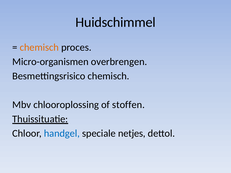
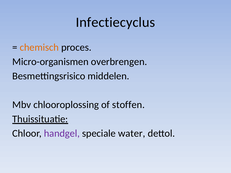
Huidschimmel: Huidschimmel -> Infectiecyclus
Besmettingsrisico chemisch: chemisch -> middelen
handgel colour: blue -> purple
netjes: netjes -> water
